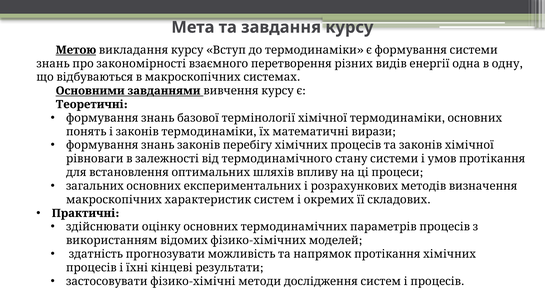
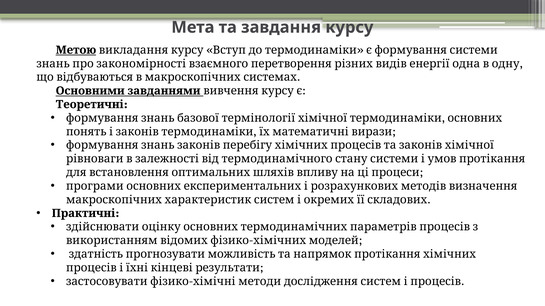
загальних: загальних -> програми
